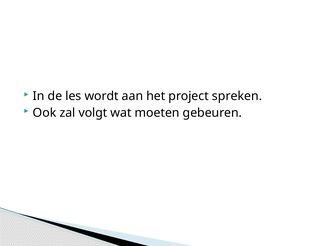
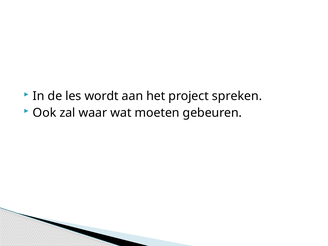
volgt: volgt -> waar
